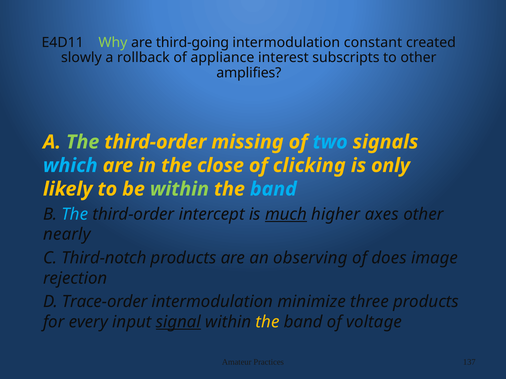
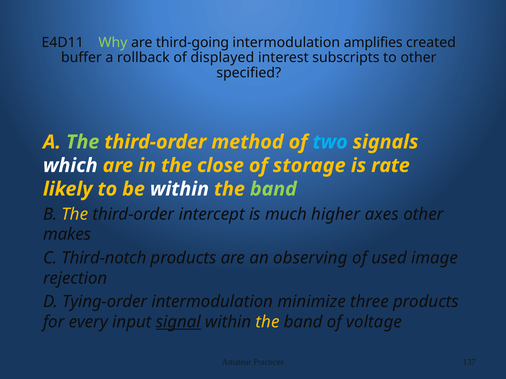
constant: constant -> amplifies
slowly: slowly -> buffer
appliance: appliance -> displayed
amplifies: amplifies -> specified
missing: missing -> method
which colour: light blue -> white
clicking: clicking -> storage
only: only -> rate
within at (179, 189) colour: light green -> white
band at (273, 189) colour: light blue -> light green
The at (75, 214) colour: light blue -> yellow
much underline: present -> none
nearly: nearly -> makes
does: does -> used
Trace-order: Trace-order -> Tying-order
